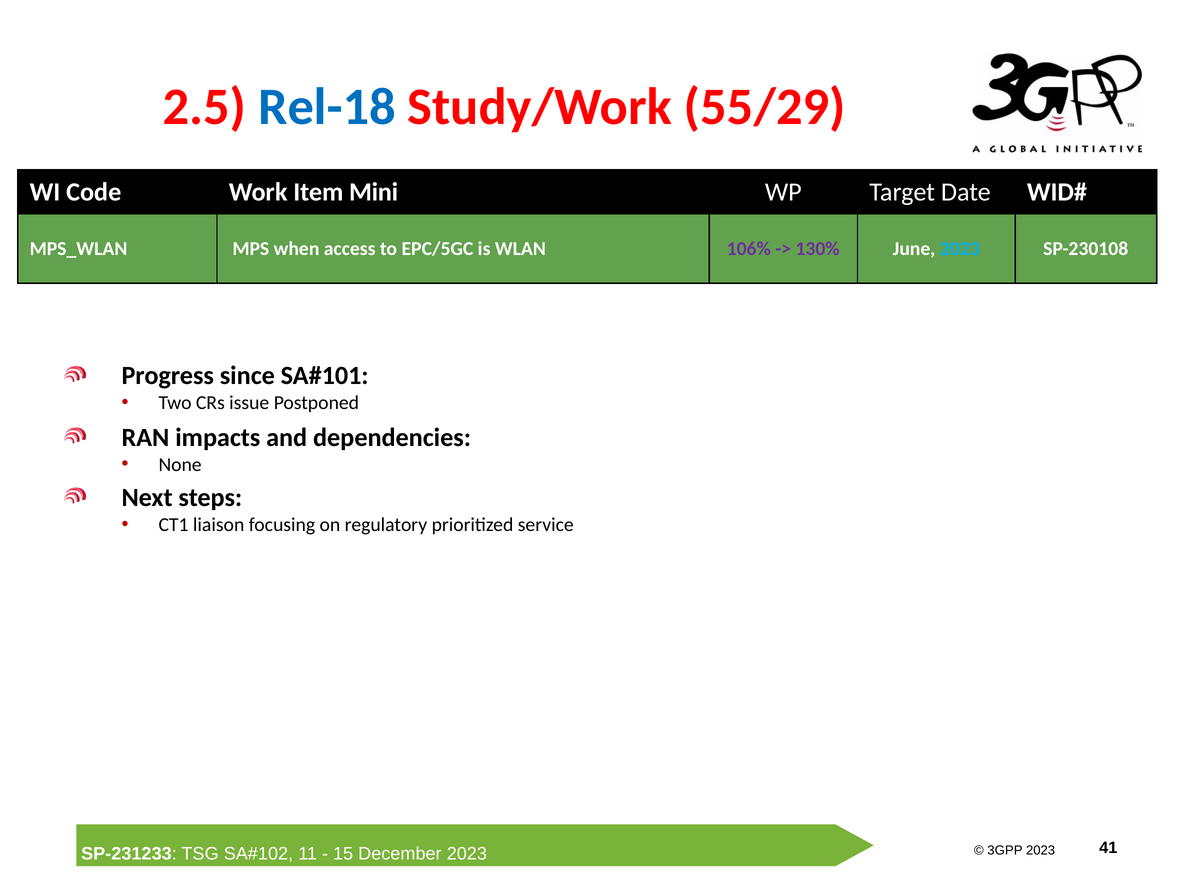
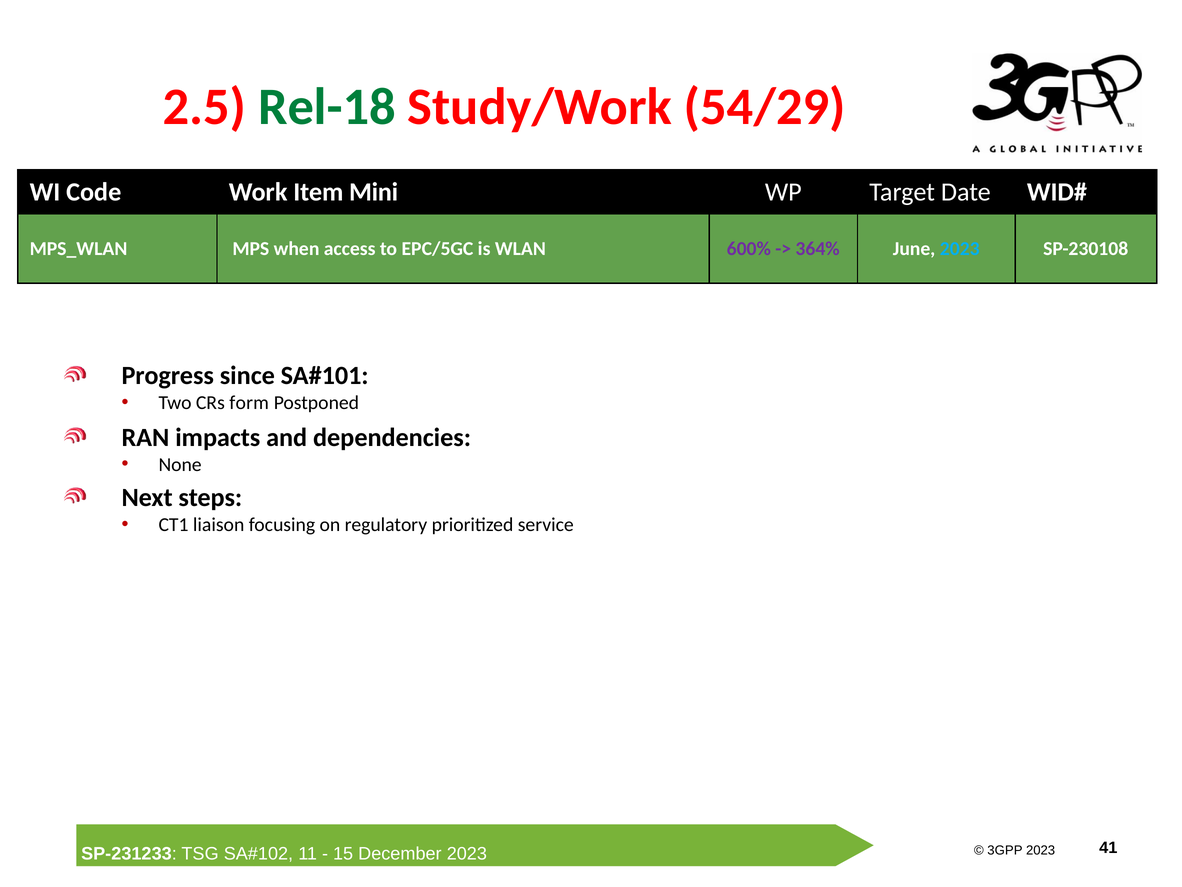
Rel-18 colour: blue -> green
55/29: 55/29 -> 54/29
106%: 106% -> 600%
130%: 130% -> 364%
issue: issue -> form
